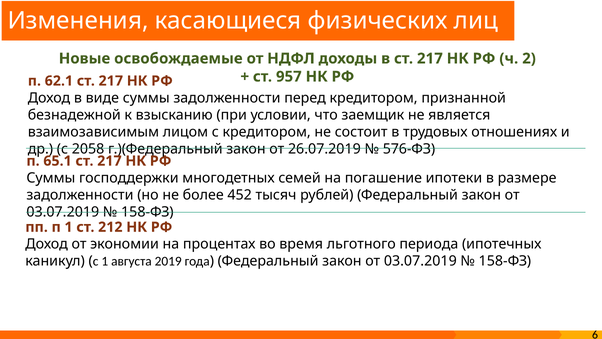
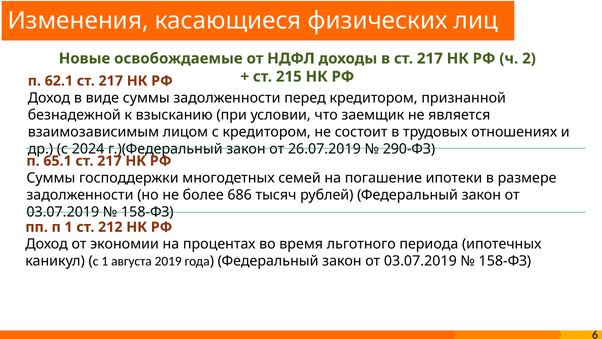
957: 957 -> 215
2058: 2058 -> 2024
576-ФЗ: 576-ФЗ -> 290-ФЗ
452: 452 -> 686
